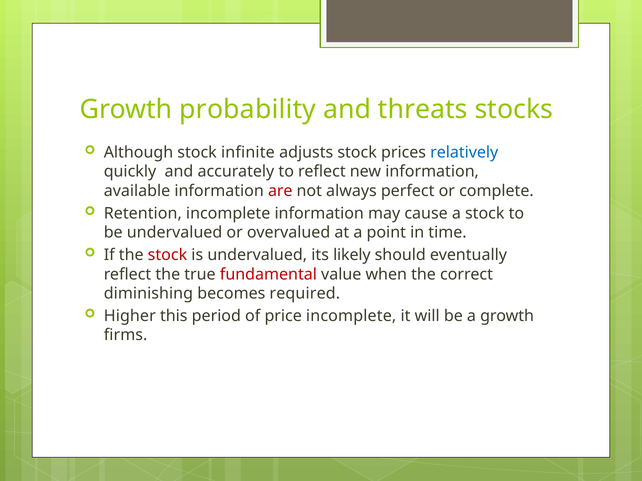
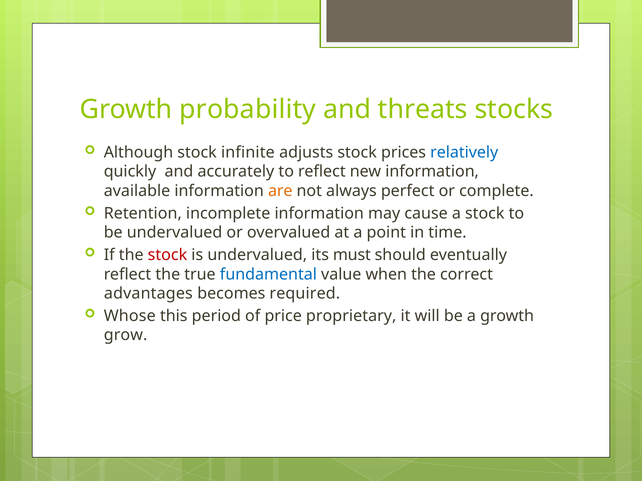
are colour: red -> orange
likely: likely -> must
fundamental colour: red -> blue
diminishing: diminishing -> advantages
Higher: Higher -> Whose
price incomplete: incomplete -> proprietary
firms: firms -> grow
